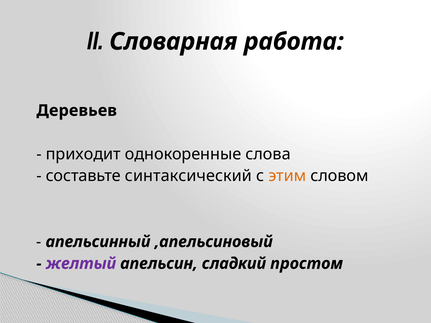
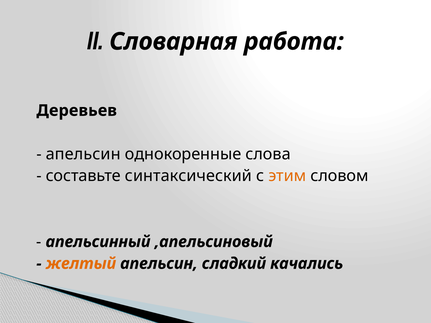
приходит at (83, 154): приходит -> апельсин
желтый colour: purple -> orange
простом: простом -> качались
